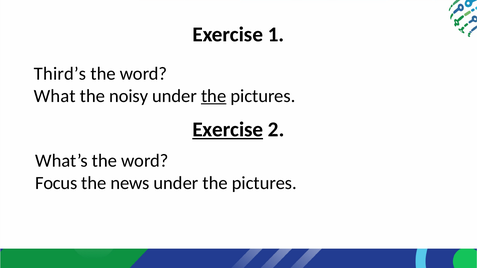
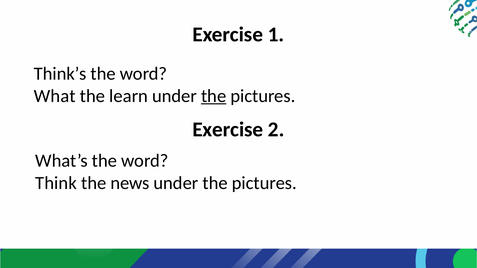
Third’s: Third’s -> Think’s
noisy: noisy -> learn
Exercise at (228, 130) underline: present -> none
Focus: Focus -> Think
